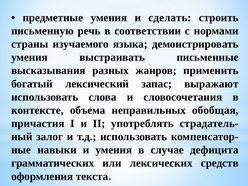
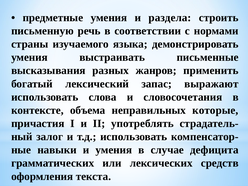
сделать: сделать -> раздела
обобщая: обобщая -> которые
